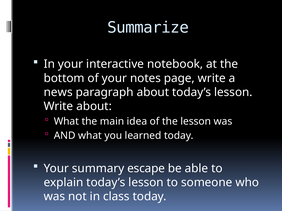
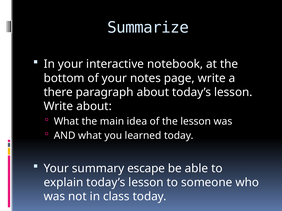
news: news -> there
